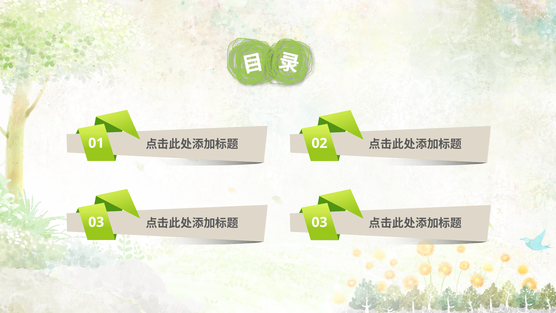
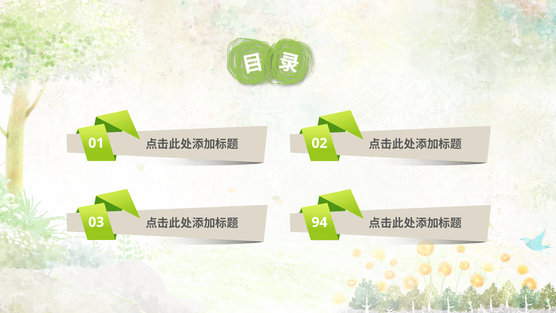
03 at (319, 222): 03 -> 94
